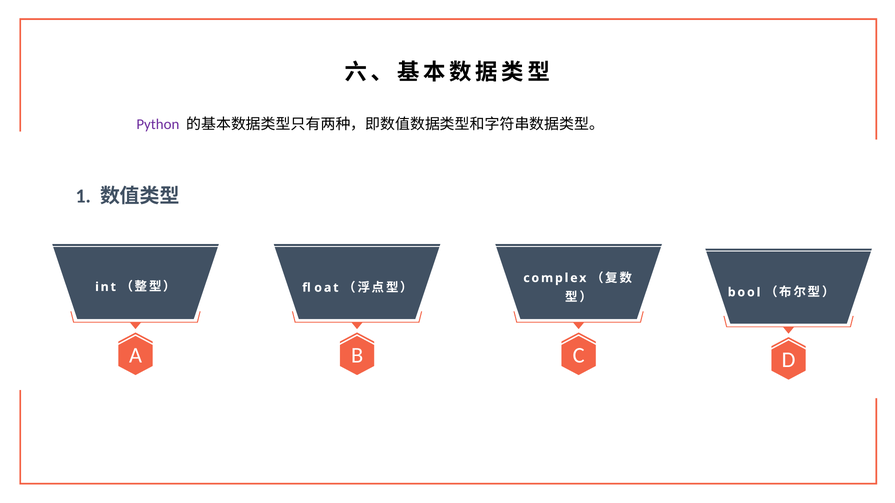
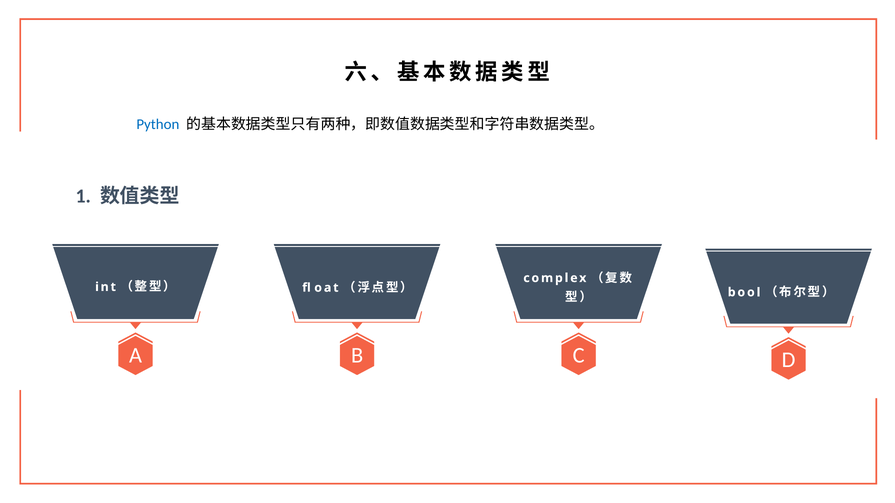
Python colour: purple -> blue
